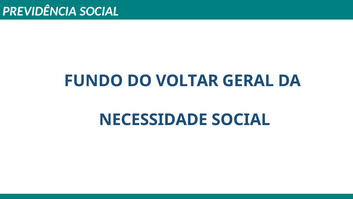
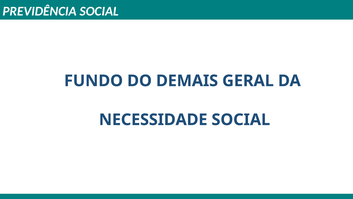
VOLTAR: VOLTAR -> DEMAIS
